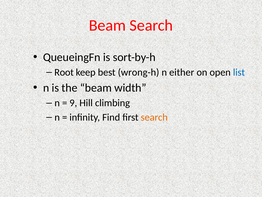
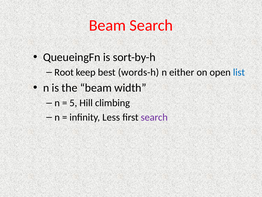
wrong-h: wrong-h -> words-h
9: 9 -> 5
Find: Find -> Less
search at (154, 117) colour: orange -> purple
